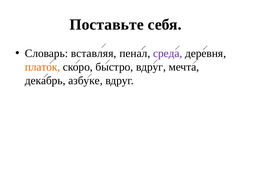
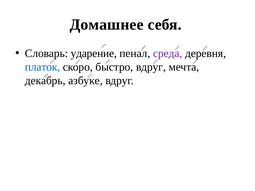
Поставьте: Поставьте -> Домашнее
вставляя: вставляя -> ударение
платок colour: orange -> blue
